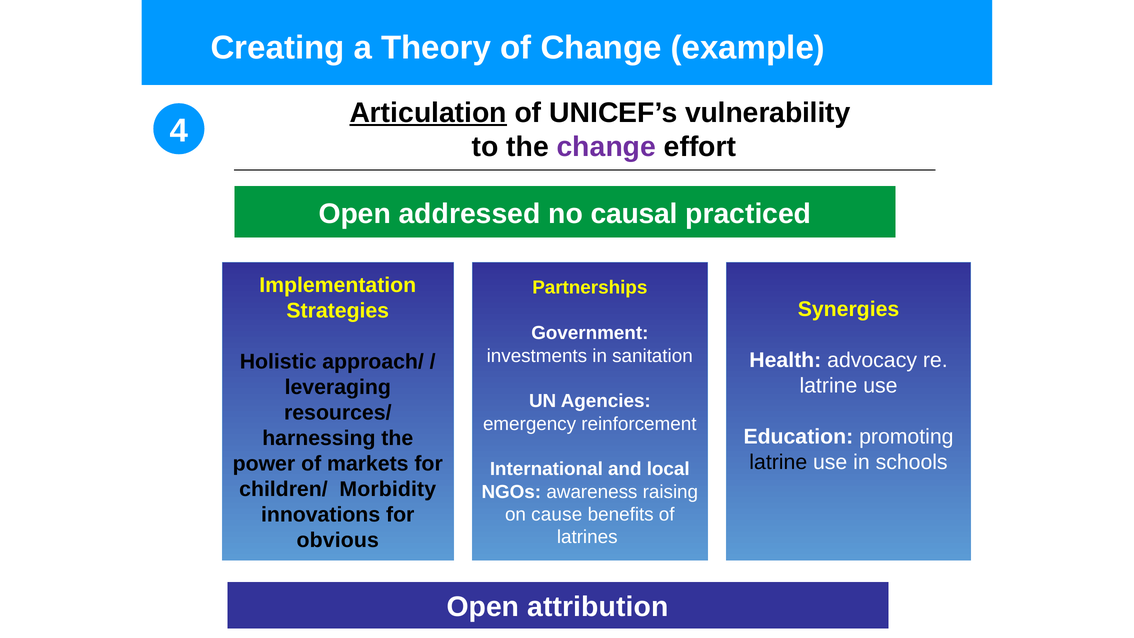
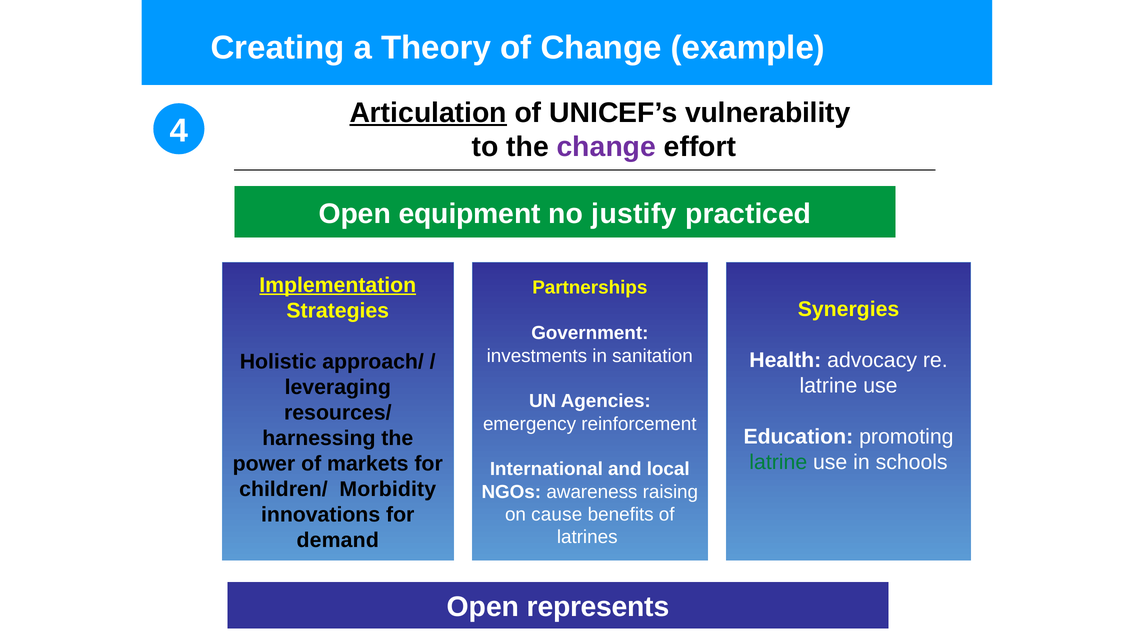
addressed: addressed -> equipment
causal: causal -> justify
Implementation underline: none -> present
latrine at (778, 462) colour: black -> green
obvious: obvious -> demand
attribution: attribution -> represents
